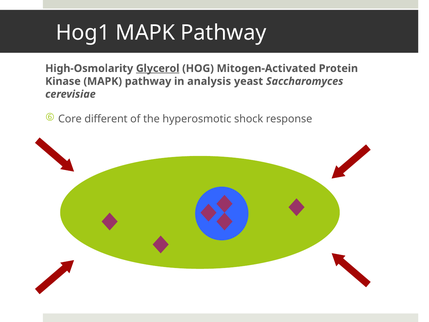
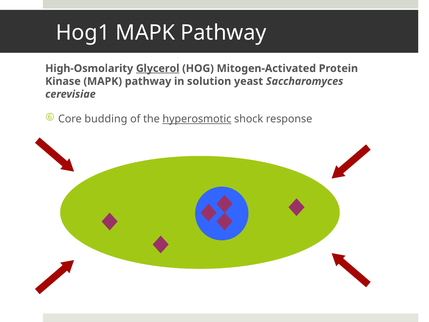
analysis: analysis -> solution
different: different -> budding
hyperosmotic underline: none -> present
